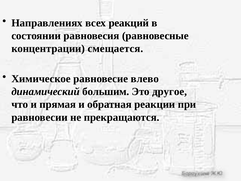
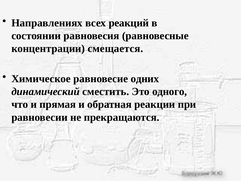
влево: влево -> одних
большим: большим -> сместить
другое: другое -> одного
